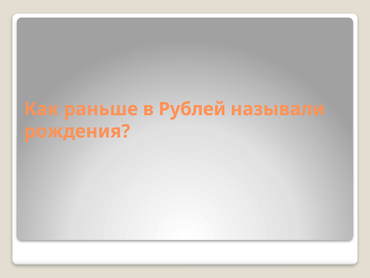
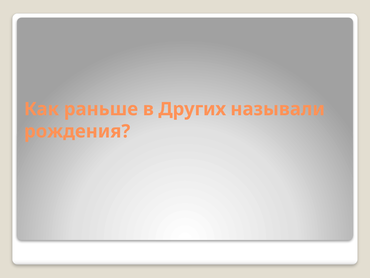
Рублей: Рублей -> Других
